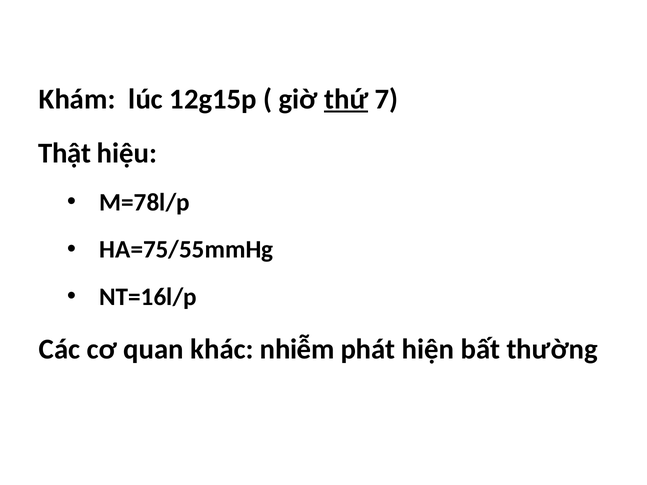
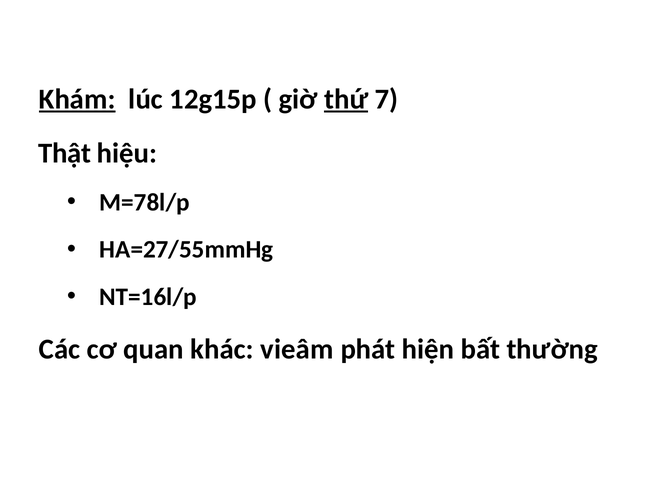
Khám underline: none -> present
HA=75/55mmHg: HA=75/55mmHg -> HA=27/55mmHg
nhiễm: nhiễm -> vieâm
